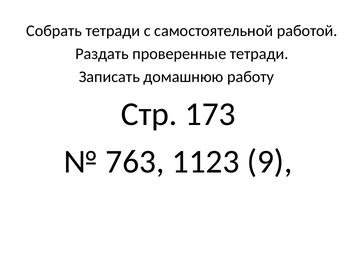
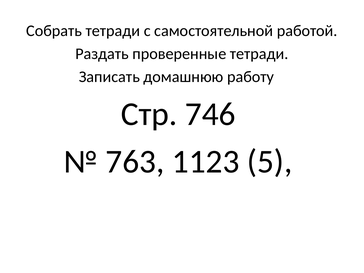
173: 173 -> 746
9: 9 -> 5
